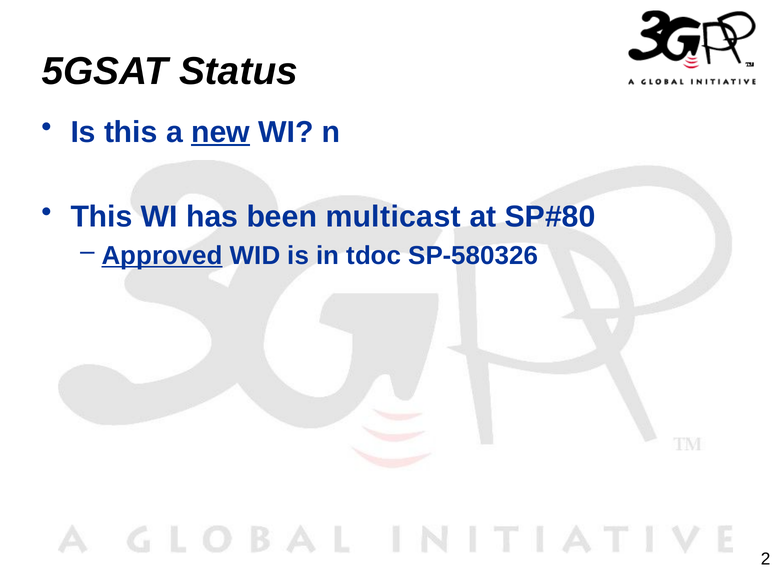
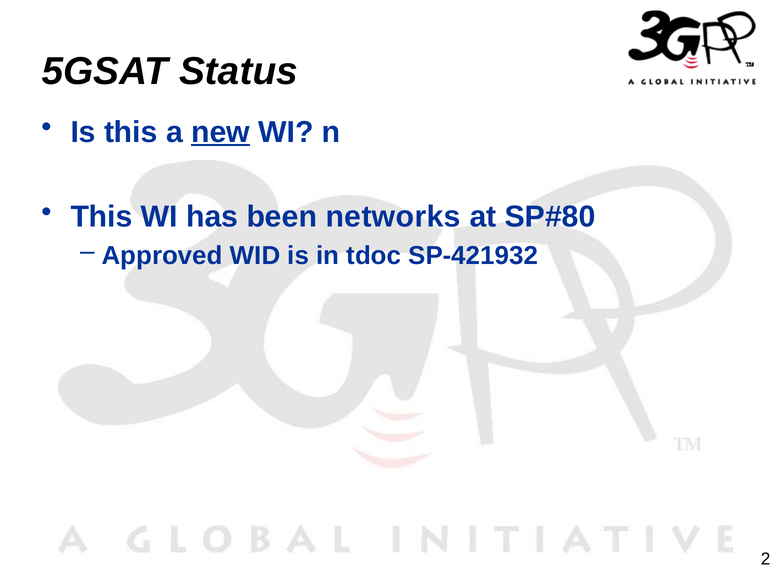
multicast: multicast -> networks
Approved underline: present -> none
SP-580326: SP-580326 -> SP-421932
